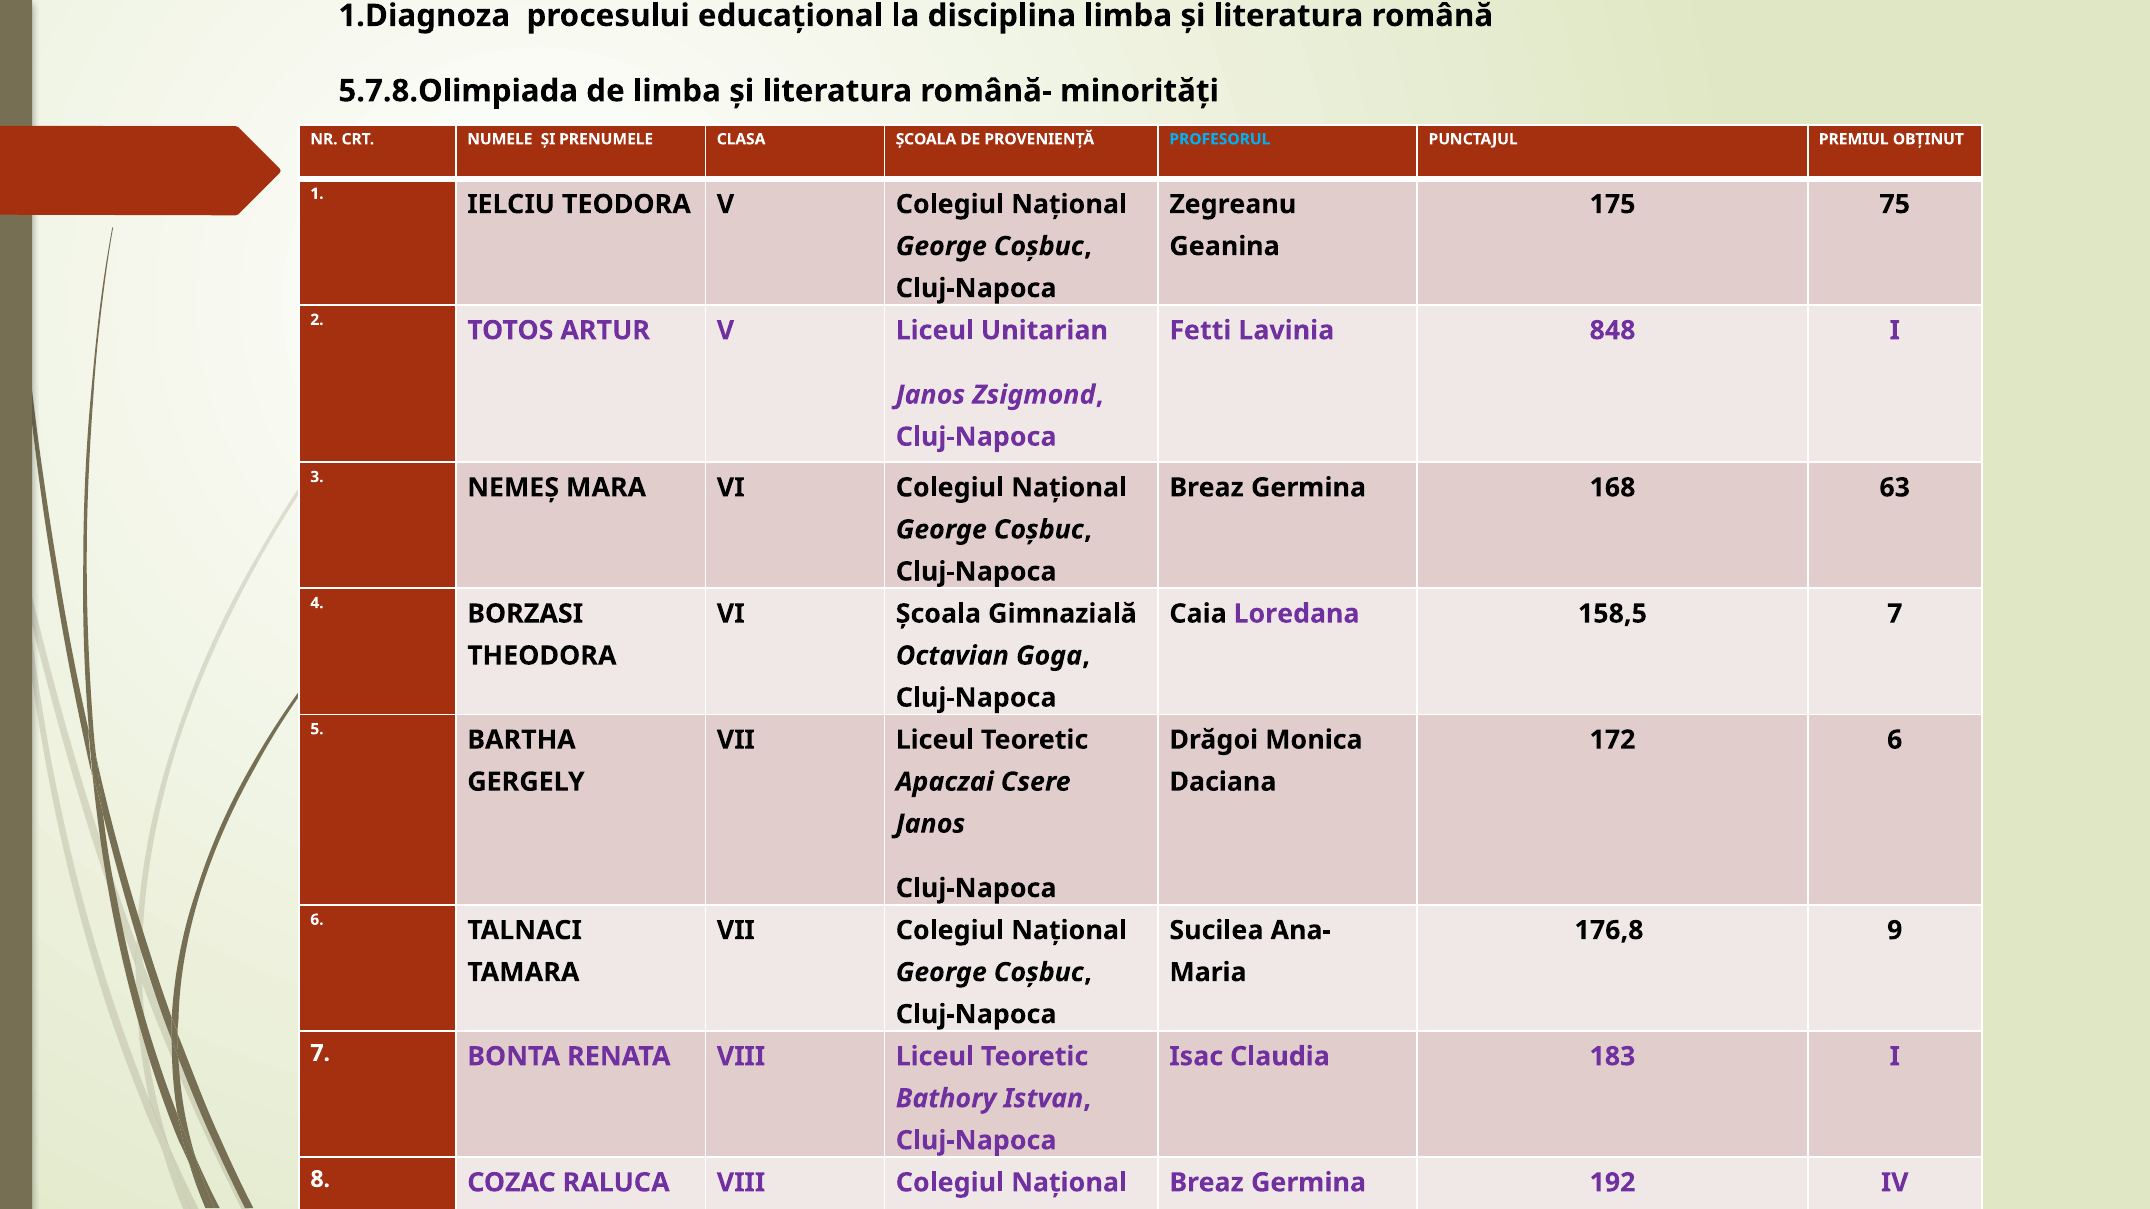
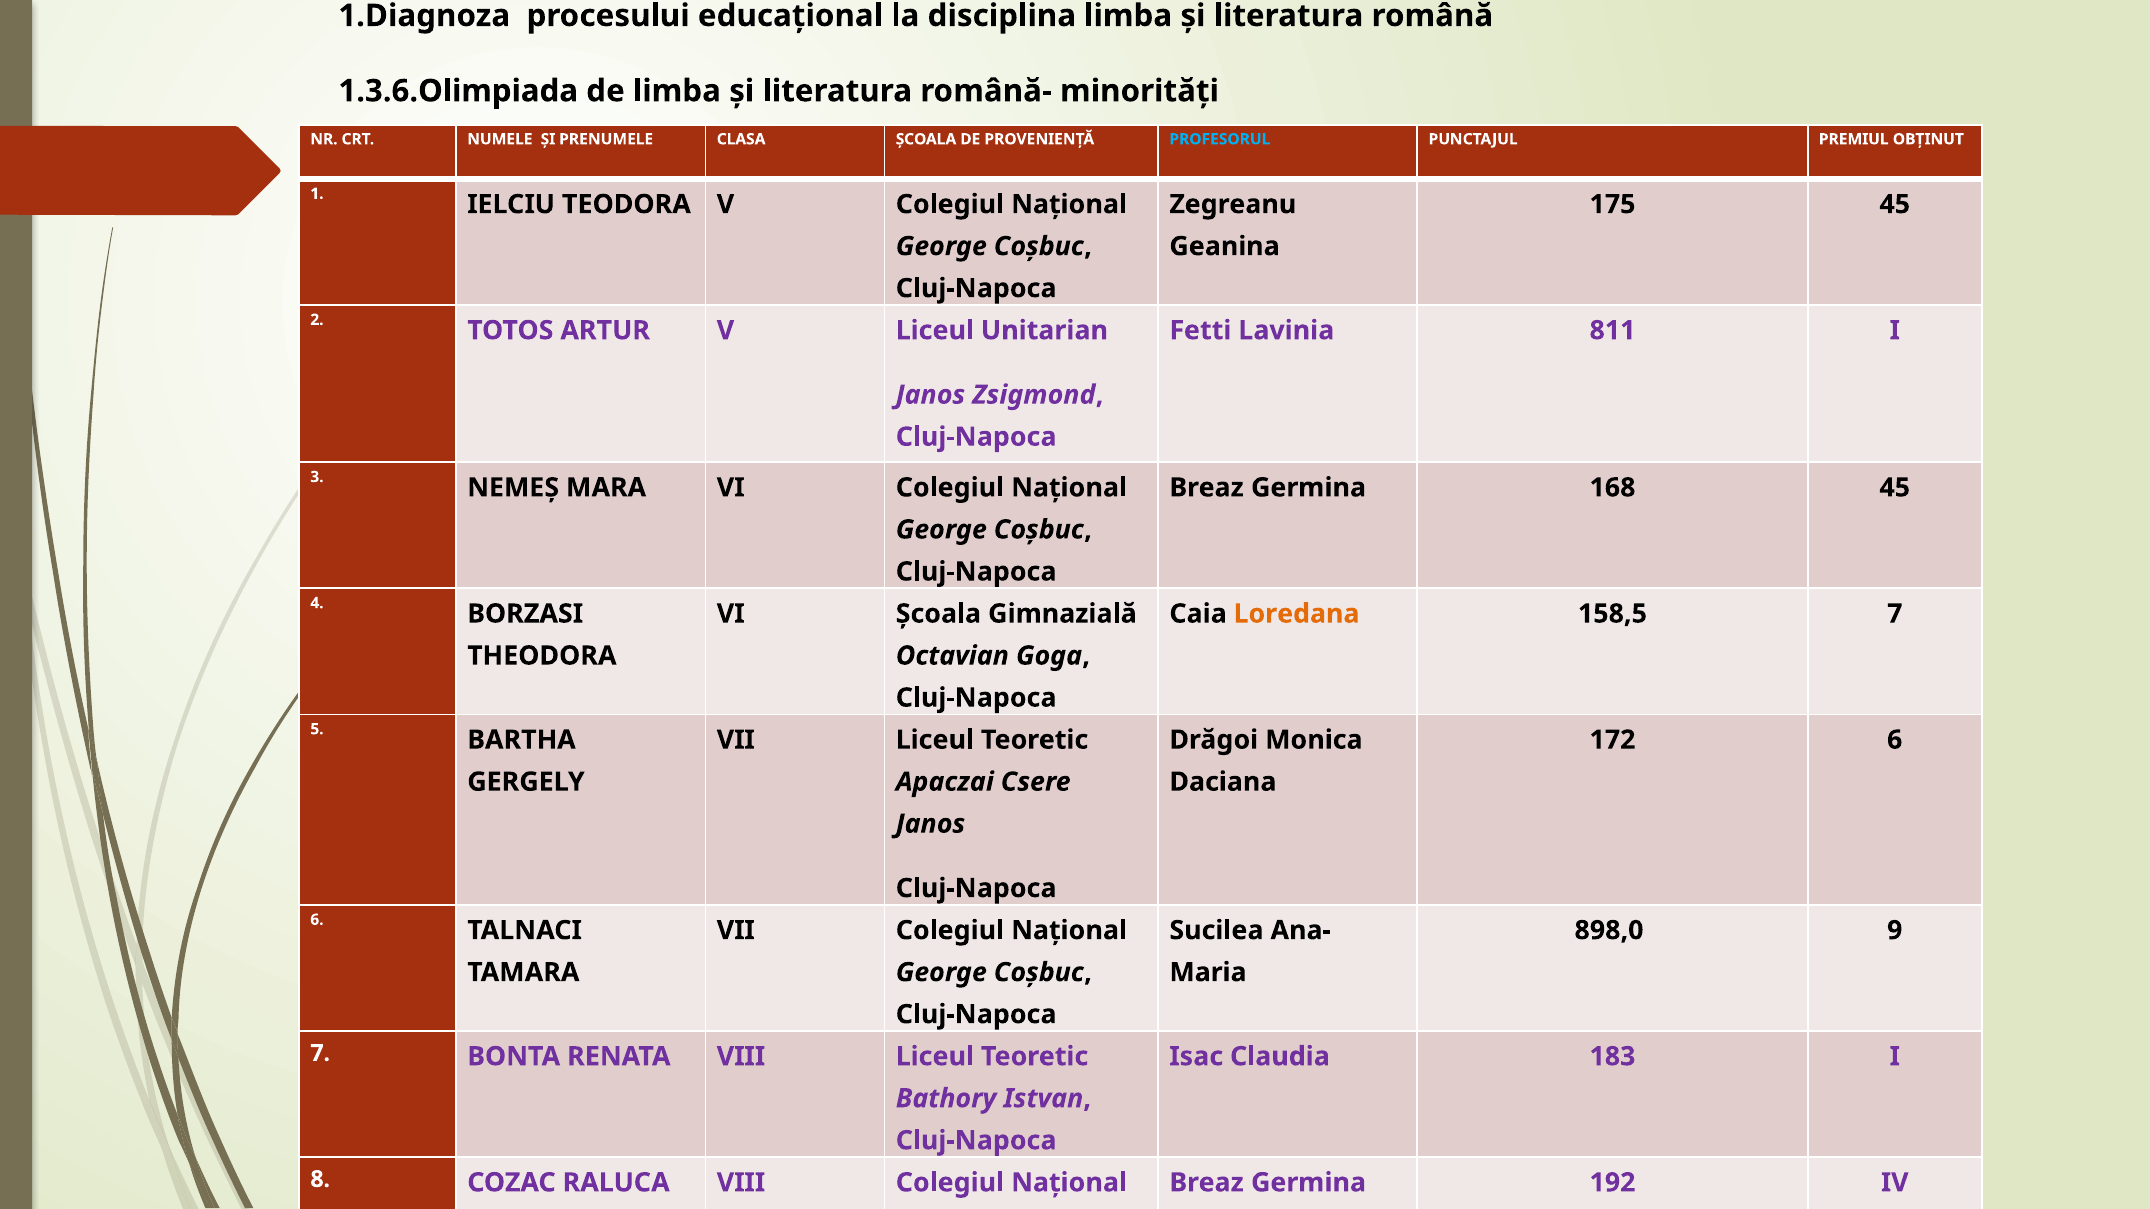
5.7.8.Olimpiada: 5.7.8.Olimpiada -> 1.3.6.Olimpiada
175 75: 75 -> 45
848: 848 -> 811
168 63: 63 -> 45
Loredana colour: purple -> orange
176,8: 176,8 -> 898,0
